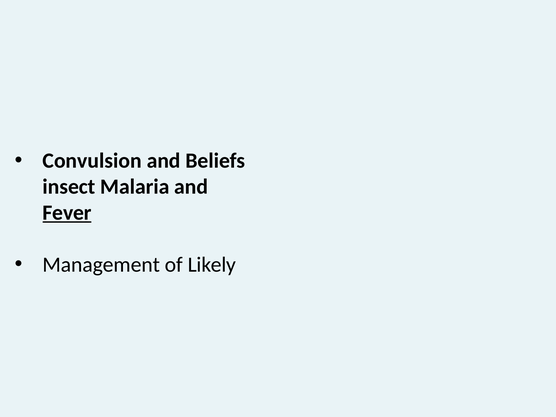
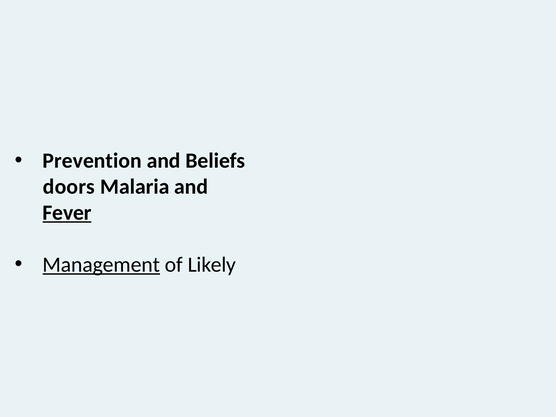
Convulsion: Convulsion -> Prevention
insect: insect -> doors
Management underline: none -> present
